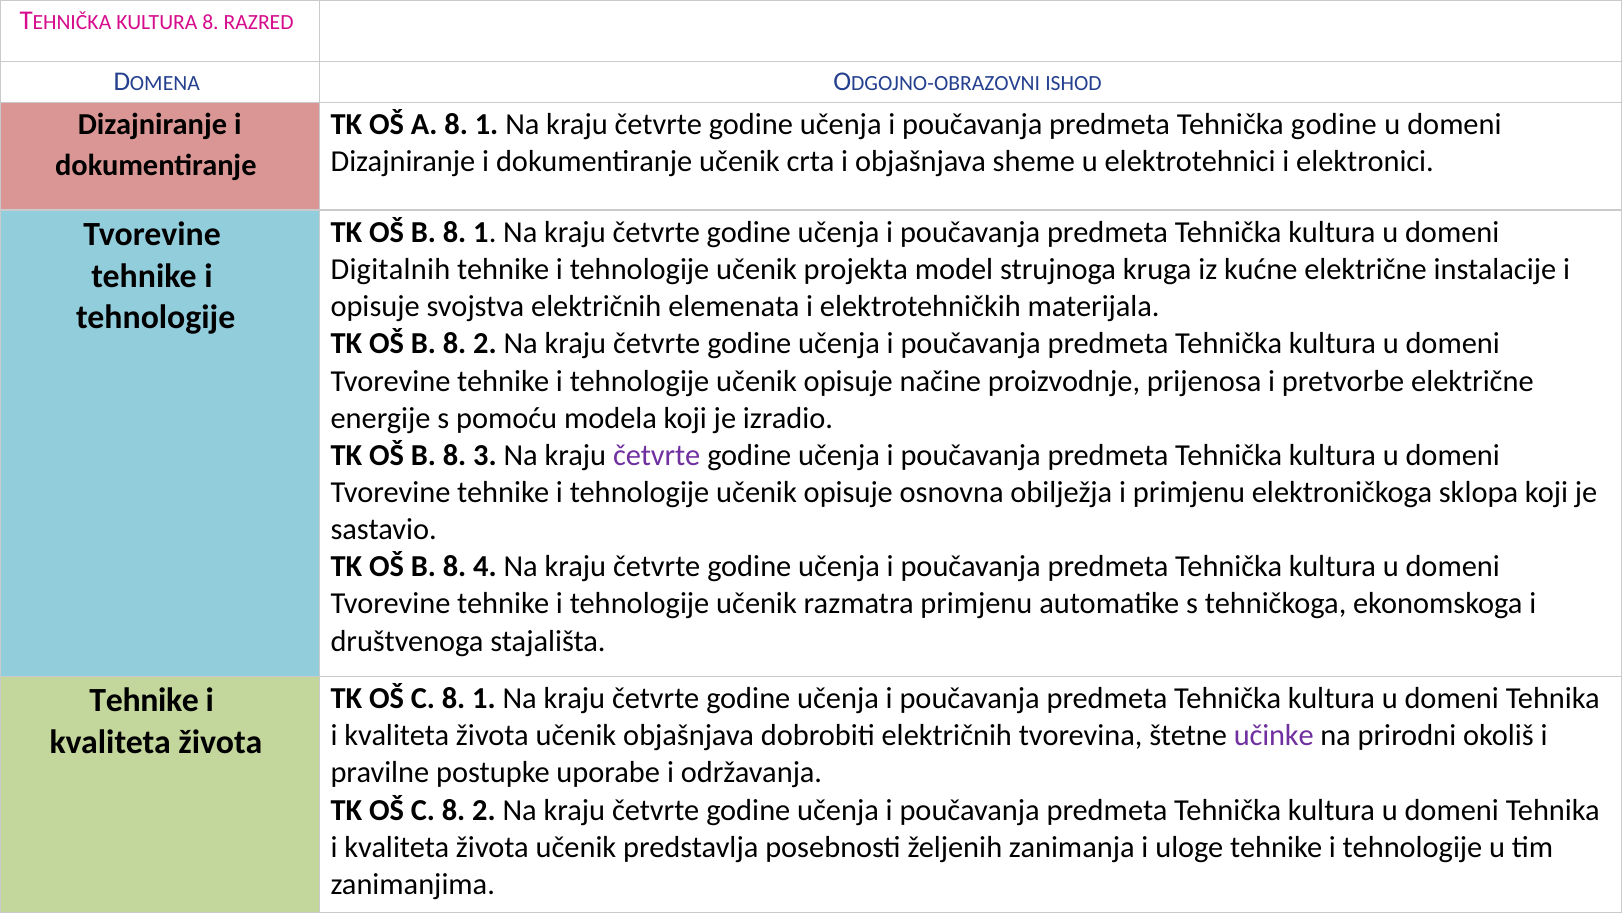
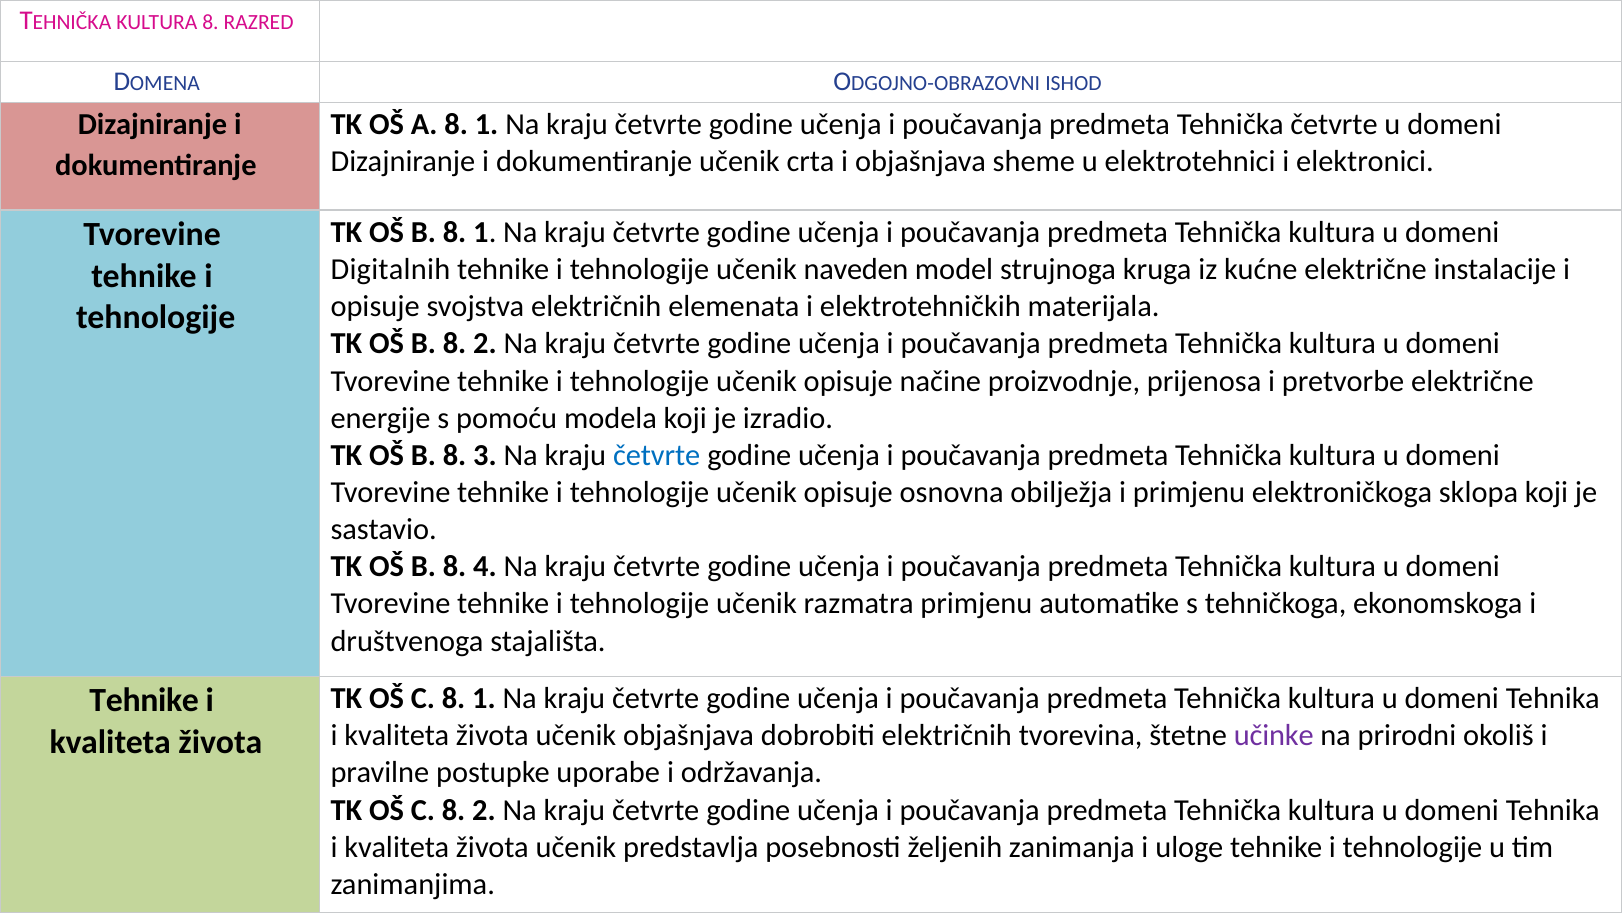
Tehnička godine: godine -> četvrte
projekta: projekta -> naveden
četvrte at (657, 455) colour: purple -> blue
